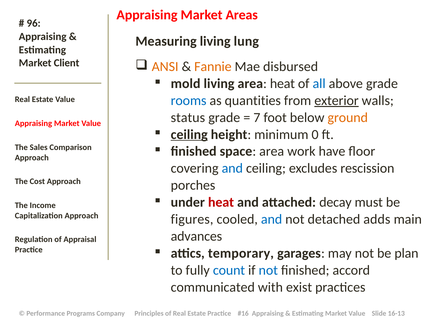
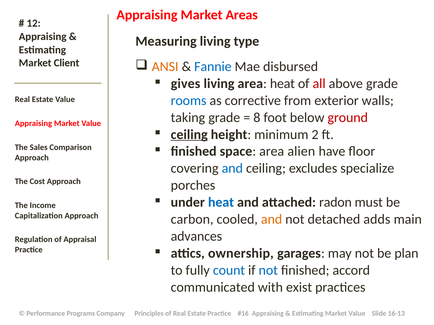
96: 96 -> 12
lung: lung -> type
Fannie colour: orange -> blue
mold: mold -> gives
all colour: blue -> red
quantities: quantities -> corrective
exterior underline: present -> none
status: status -> taking
7: 7 -> 8
ground colour: orange -> red
0: 0 -> 2
work: work -> alien
rescission: rescission -> specialize
heat at (221, 203) colour: red -> blue
decay: decay -> radon
figures: figures -> carbon
and at (272, 220) colour: blue -> orange
temporary: temporary -> ownership
